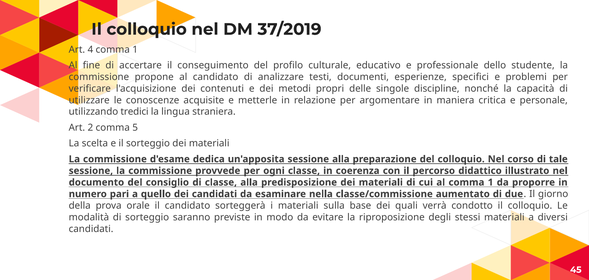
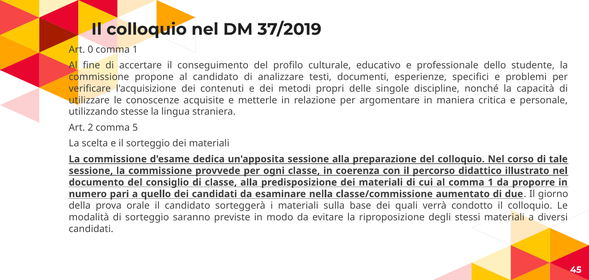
4: 4 -> 0
tredici: tredici -> stesse
